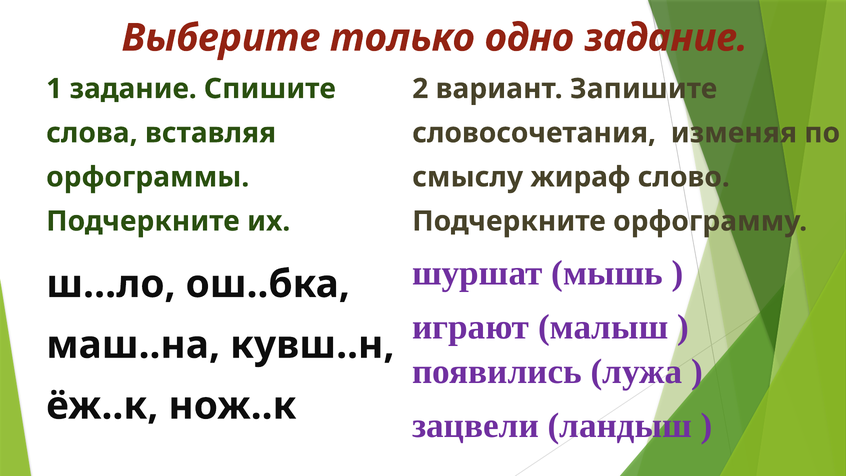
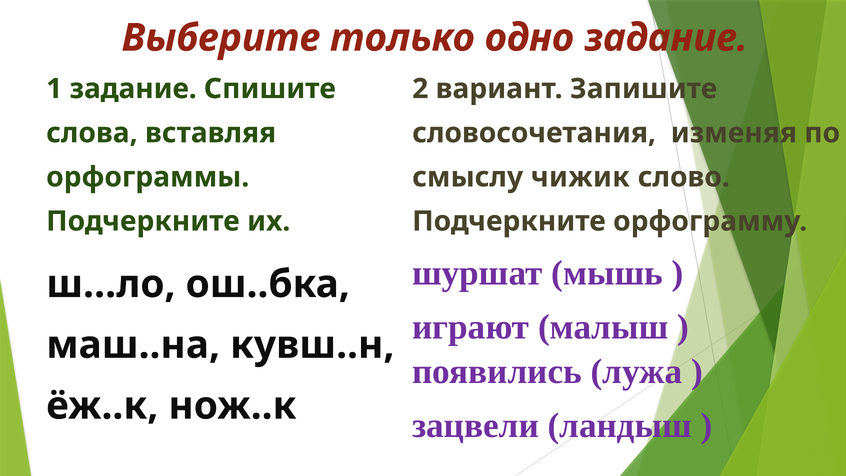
жираф: жираф -> чижик
